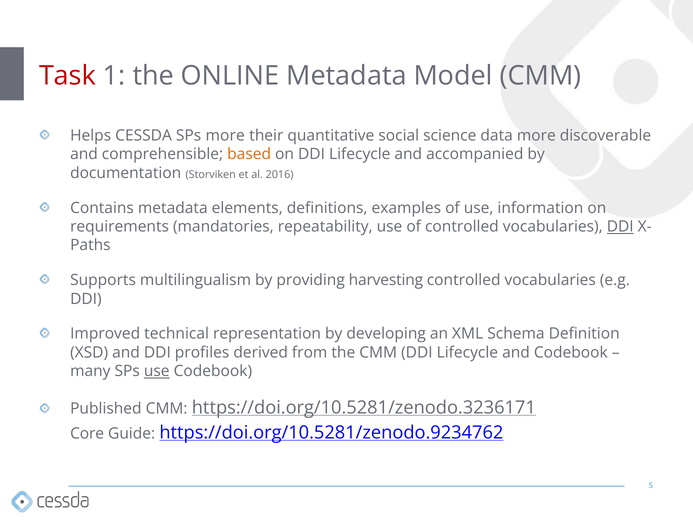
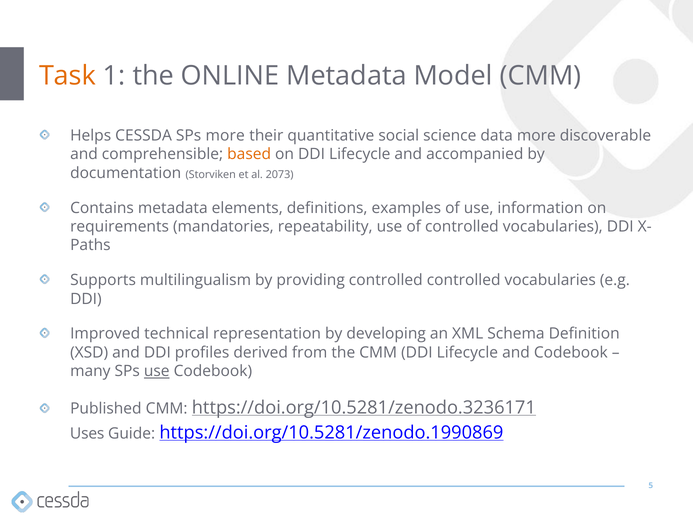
Task colour: red -> orange
2016: 2016 -> 2073
DDI at (620, 227) underline: present -> none
providing harvesting: harvesting -> controlled
Core: Core -> Uses
https://doi.org/10.5281/zenodo.9234762: https://doi.org/10.5281/zenodo.9234762 -> https://doi.org/10.5281/zenodo.1990869
